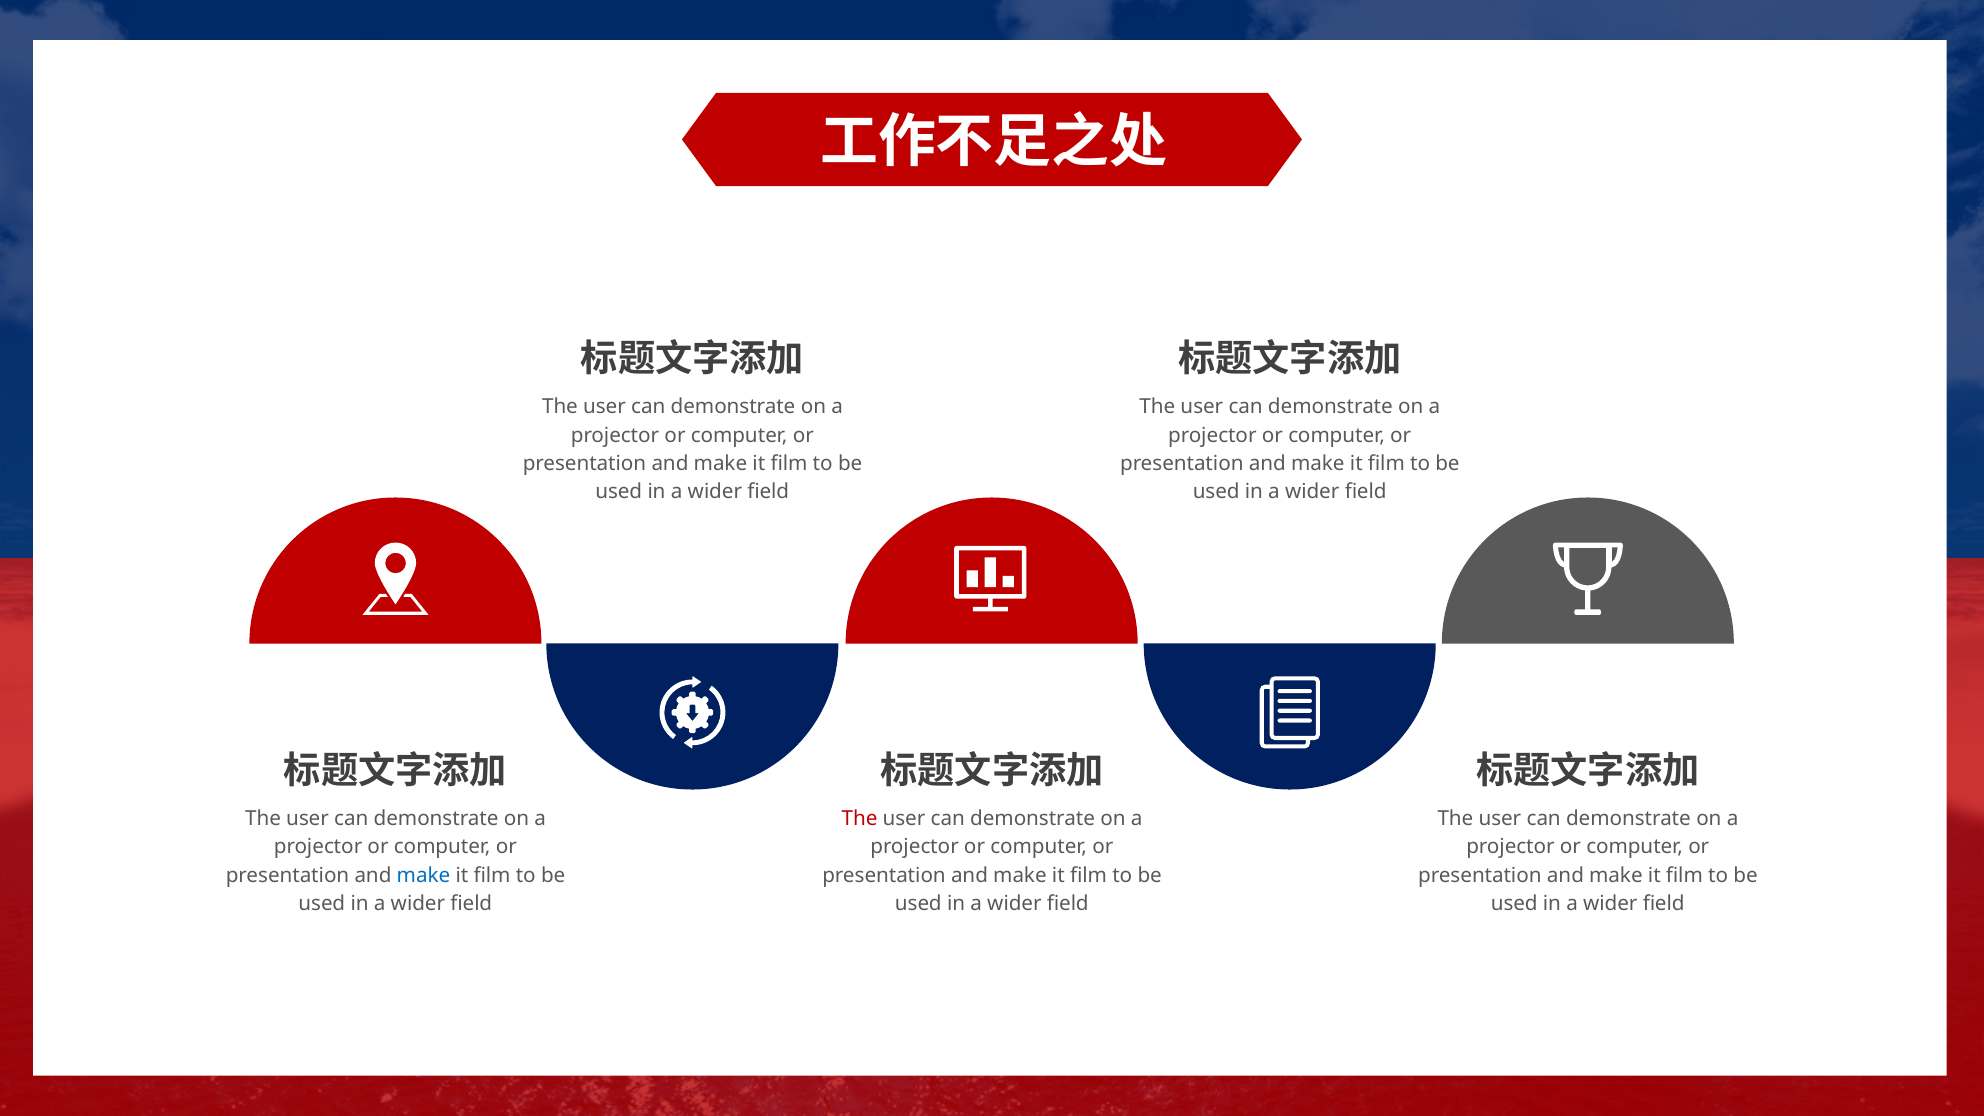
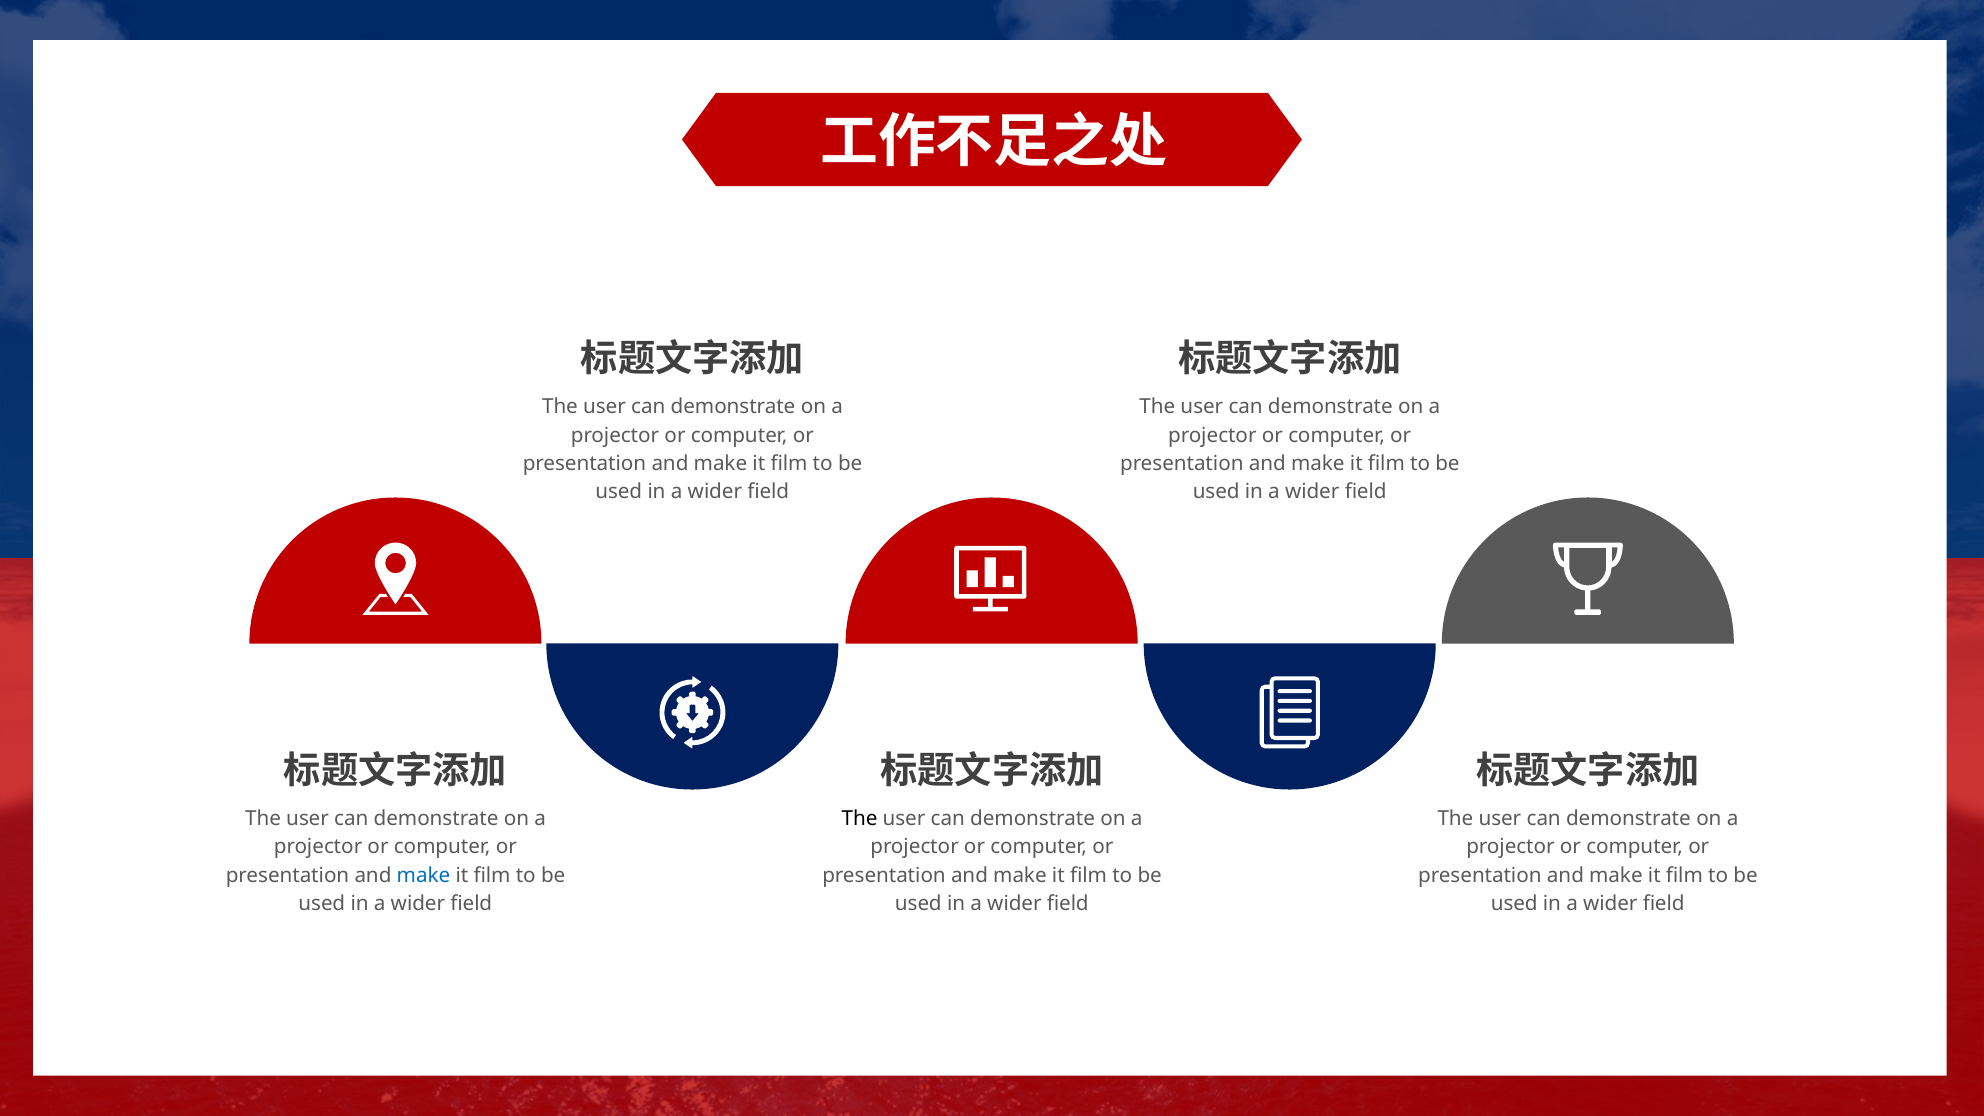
The at (860, 819) colour: red -> black
